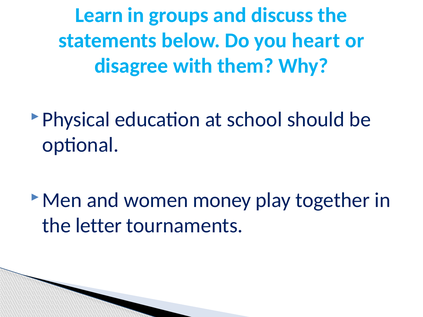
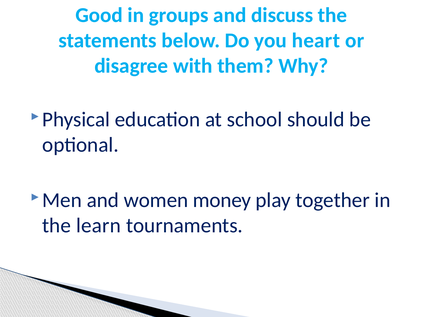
Learn: Learn -> Good
letter: letter -> learn
